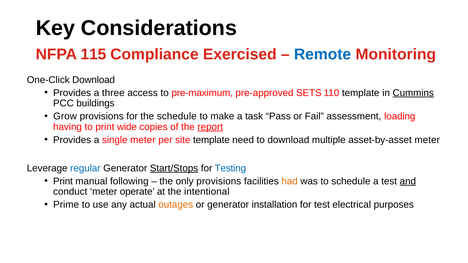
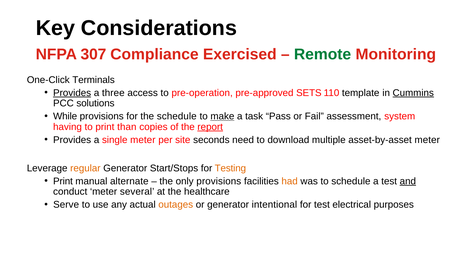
115: 115 -> 307
Remote colour: blue -> green
One-Click Download: Download -> Terminals
Provides at (72, 93) underline: none -> present
pre-maximum: pre-maximum -> pre-operation
buildings: buildings -> solutions
Grow: Grow -> While
make underline: none -> present
loading: loading -> system
wide: wide -> than
site template: template -> seconds
regular colour: blue -> orange
Start/Stops underline: present -> none
Testing colour: blue -> orange
following: following -> alternate
operate: operate -> several
intentional: intentional -> healthcare
Prime: Prime -> Serve
installation: installation -> intentional
